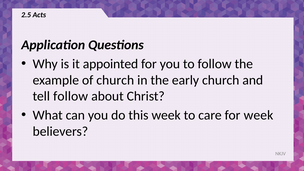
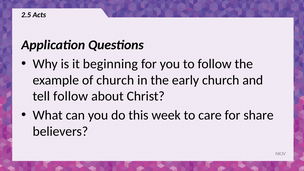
appointed: appointed -> beginning
for week: week -> share
